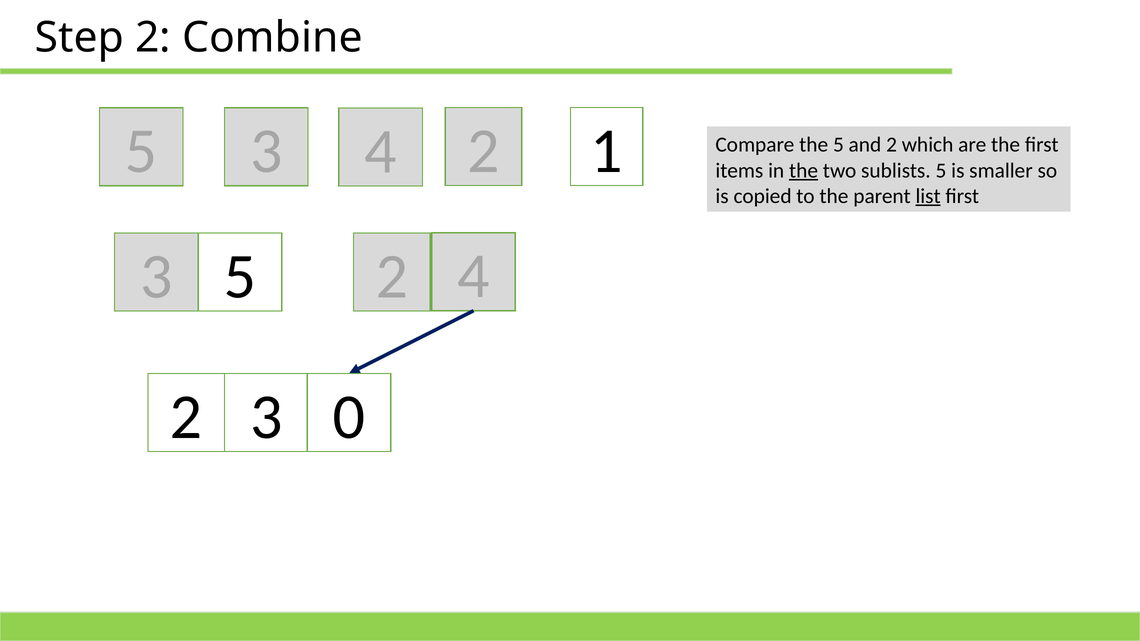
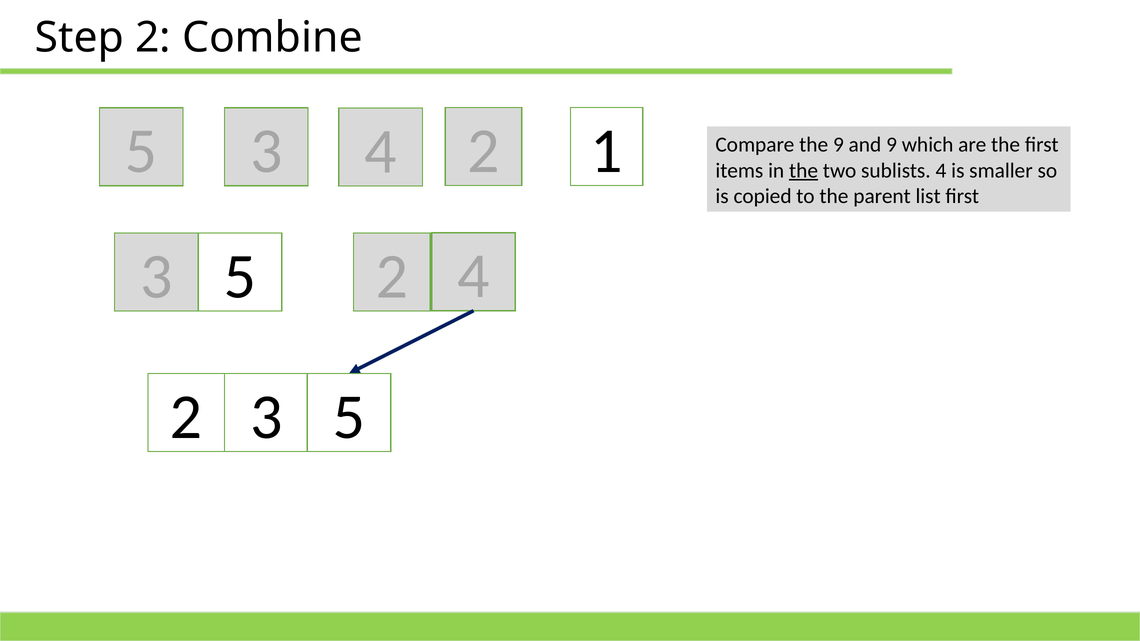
the 5: 5 -> 9
and 2: 2 -> 9
sublists 5: 5 -> 4
list underline: present -> none
3 0: 0 -> 5
